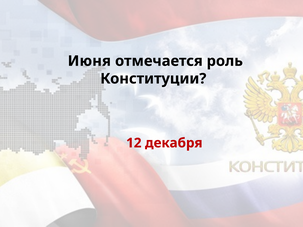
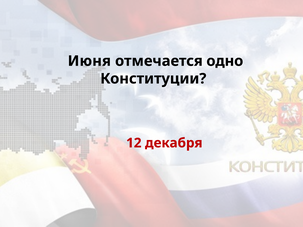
роль: роль -> одно
